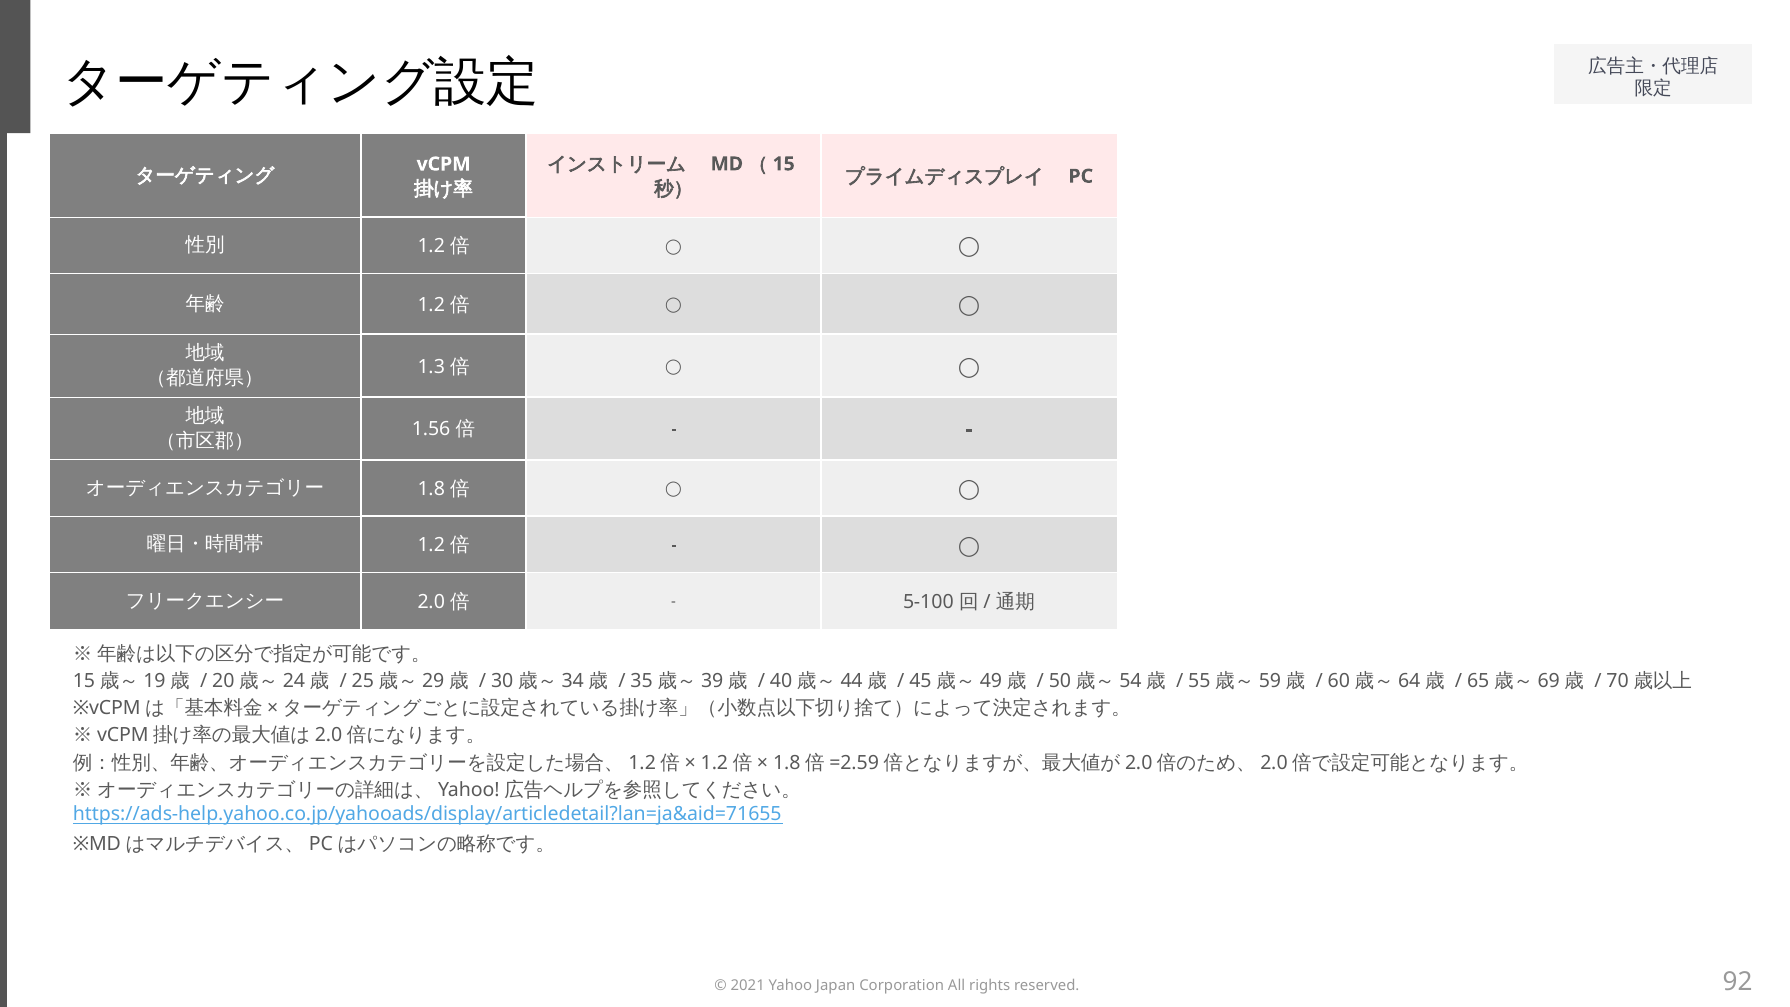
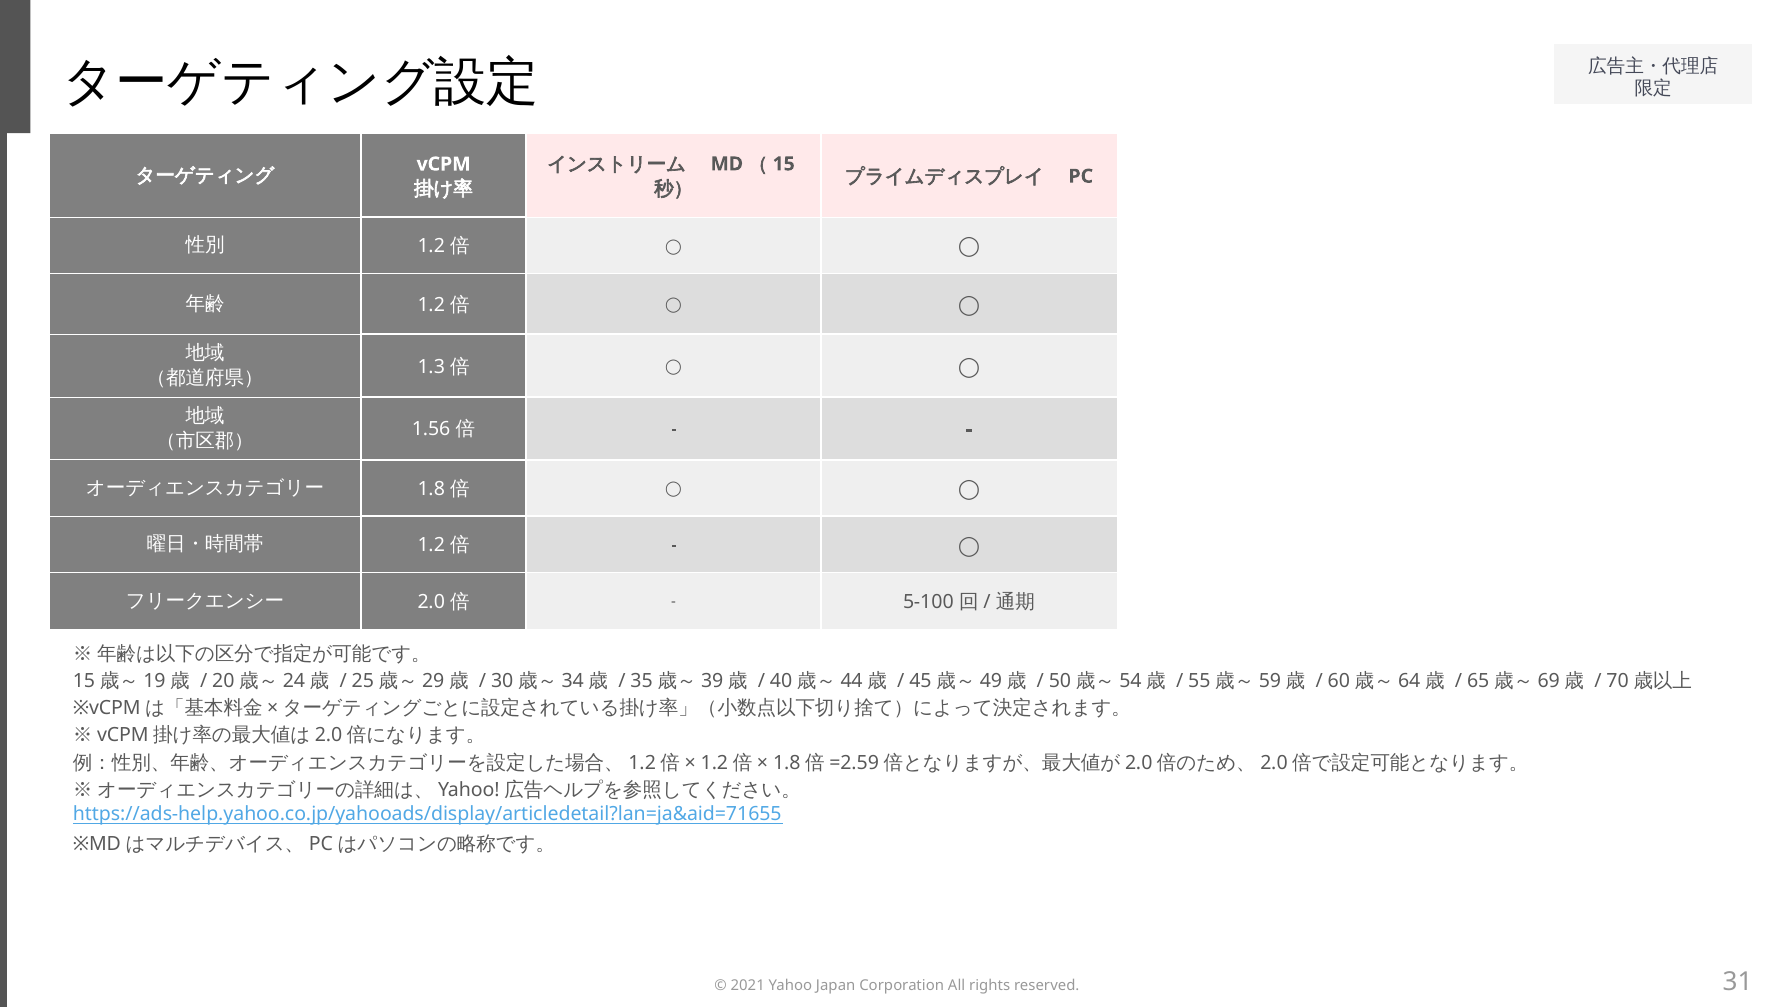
92: 92 -> 31
